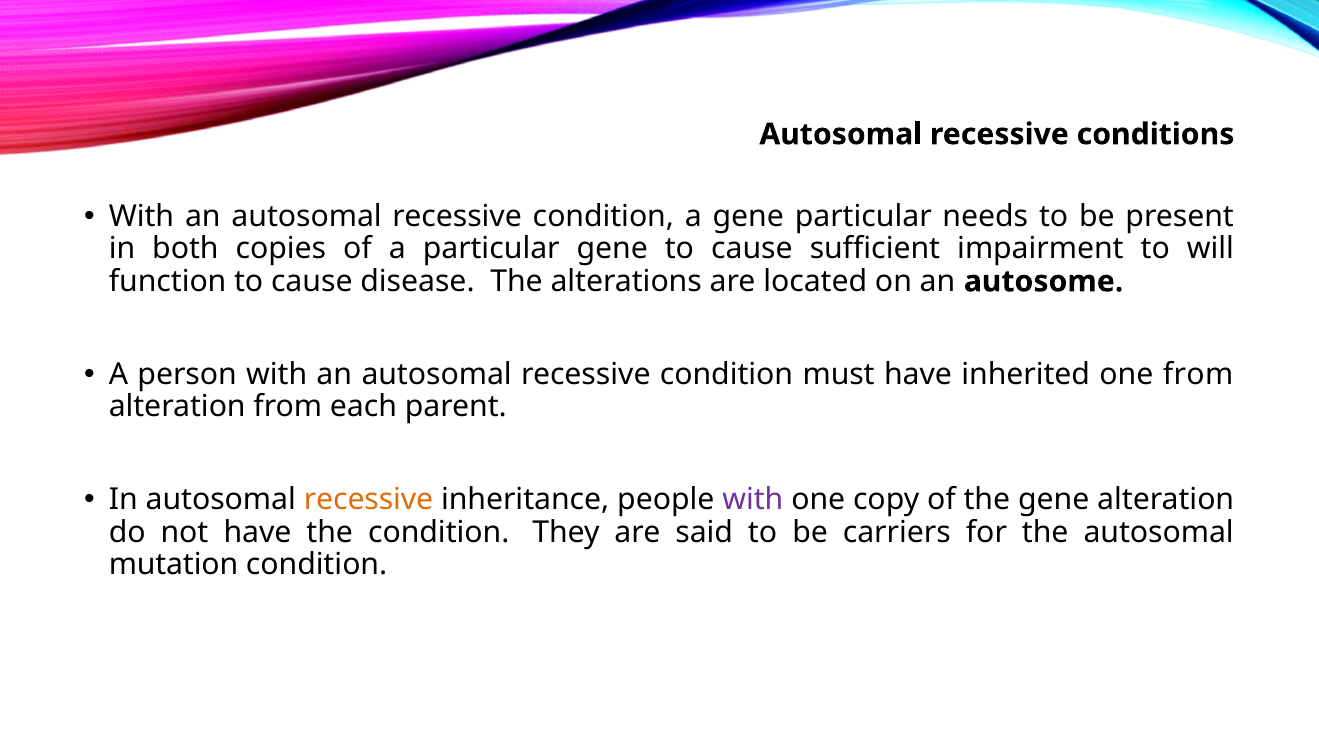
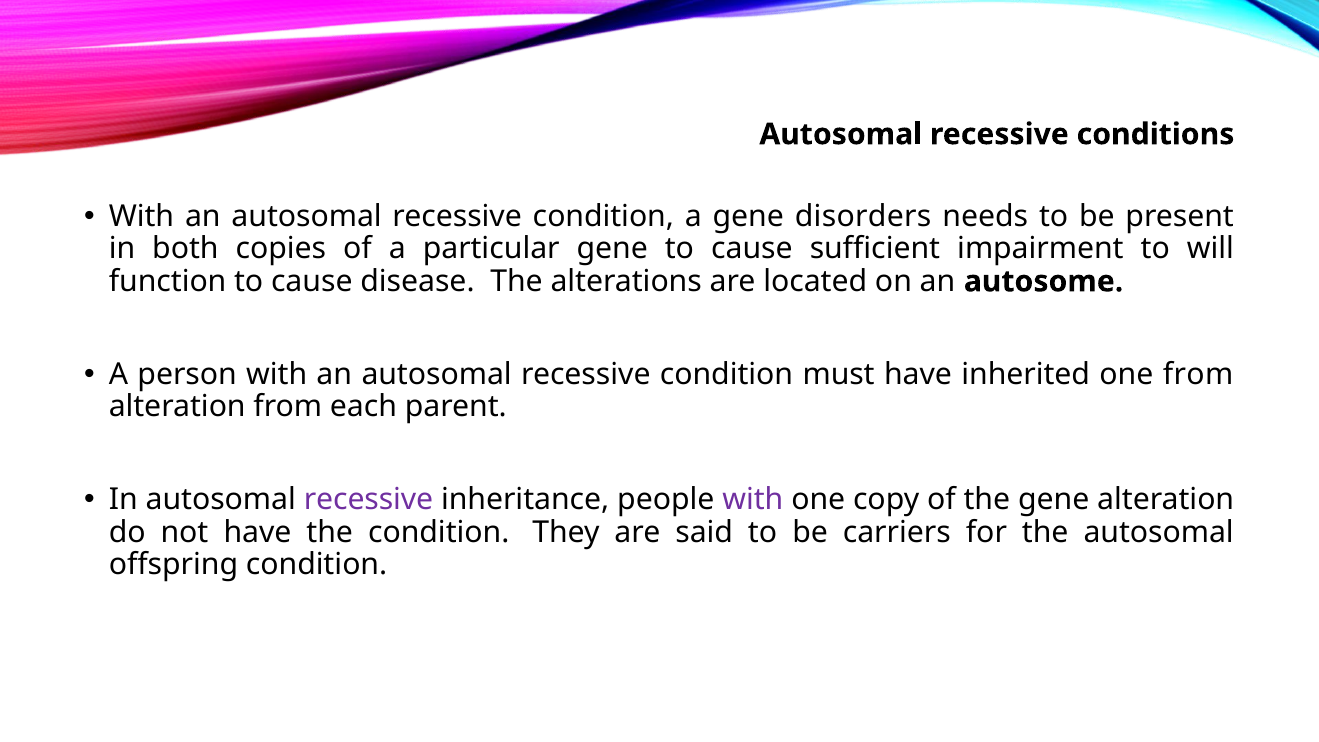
gene particular: particular -> disorders
recessive at (369, 500) colour: orange -> purple
mutation: mutation -> offspring
